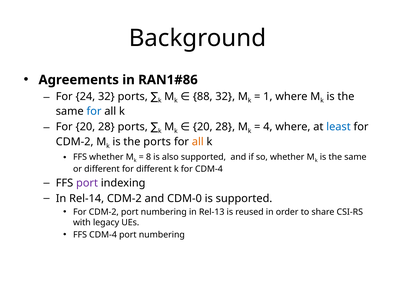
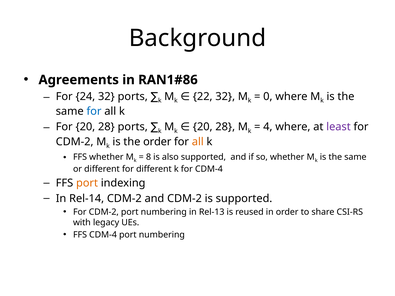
1: 1 -> 0
88: 88 -> 22
least colour: blue -> purple
the ports: ports -> order
port at (87, 183) colour: purple -> orange
and CDM-0: CDM-0 -> CDM-2
